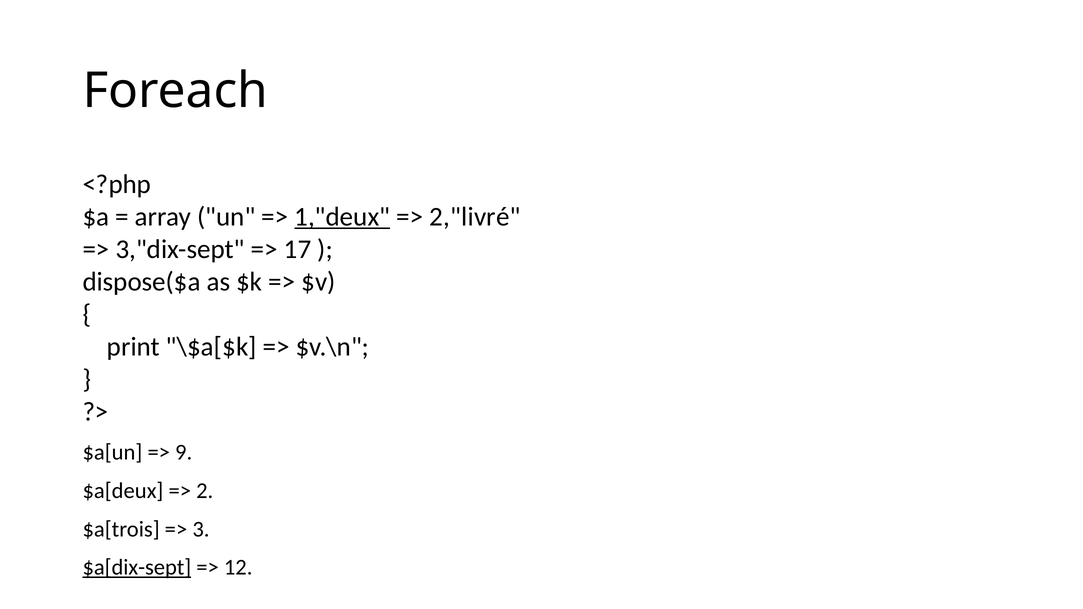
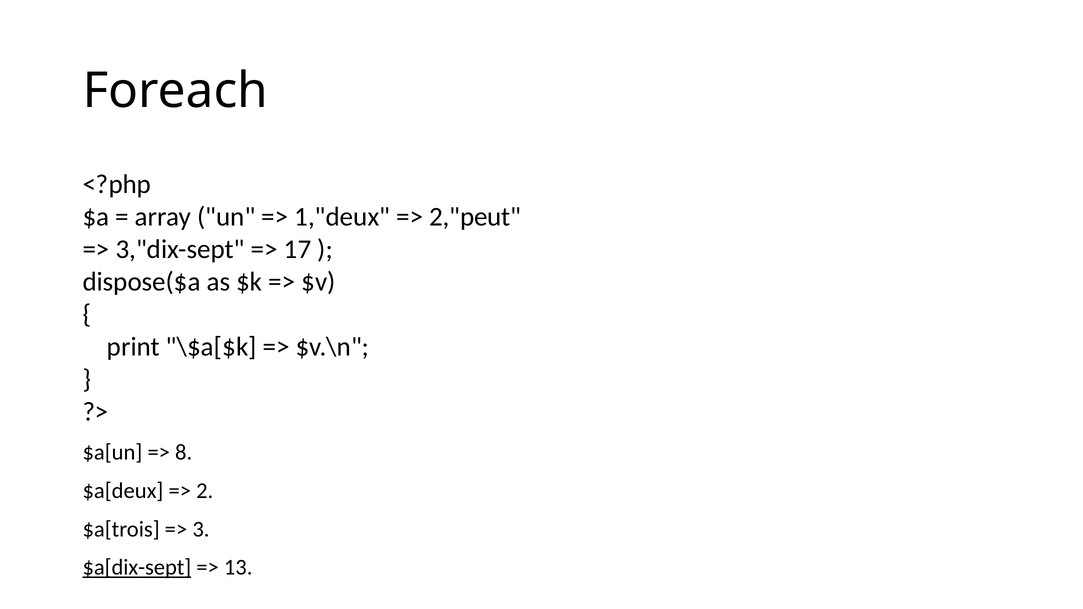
1,"deux underline: present -> none
2,"livré: 2,"livré -> 2,"peut
9: 9 -> 8
12: 12 -> 13
